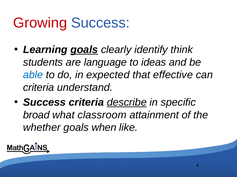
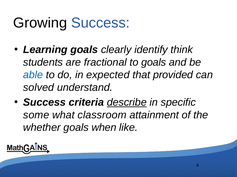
Growing colour: red -> black
goals at (84, 50) underline: present -> none
language: language -> fractional
to ideas: ideas -> goals
effective: effective -> provided
criteria at (39, 88): criteria -> solved
broad: broad -> some
